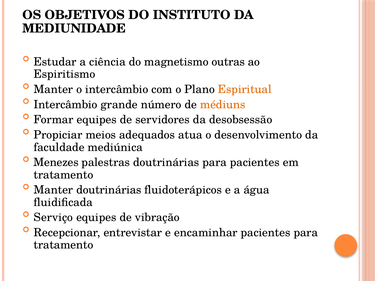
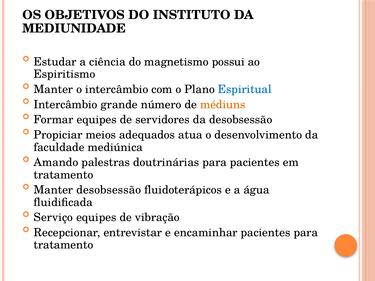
outras: outras -> possui
Espiritual colour: orange -> blue
Menezes: Menezes -> Amando
Manter doutrinárias: doutrinárias -> desobsessão
